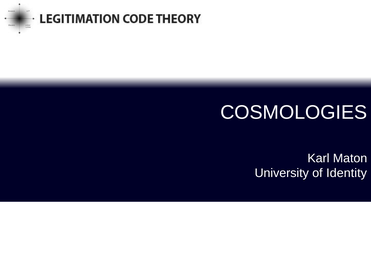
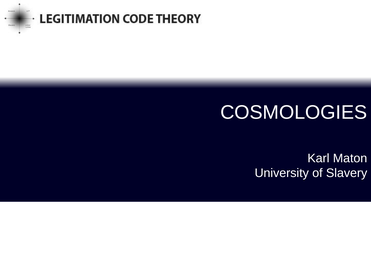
Identity: Identity -> Slavery
